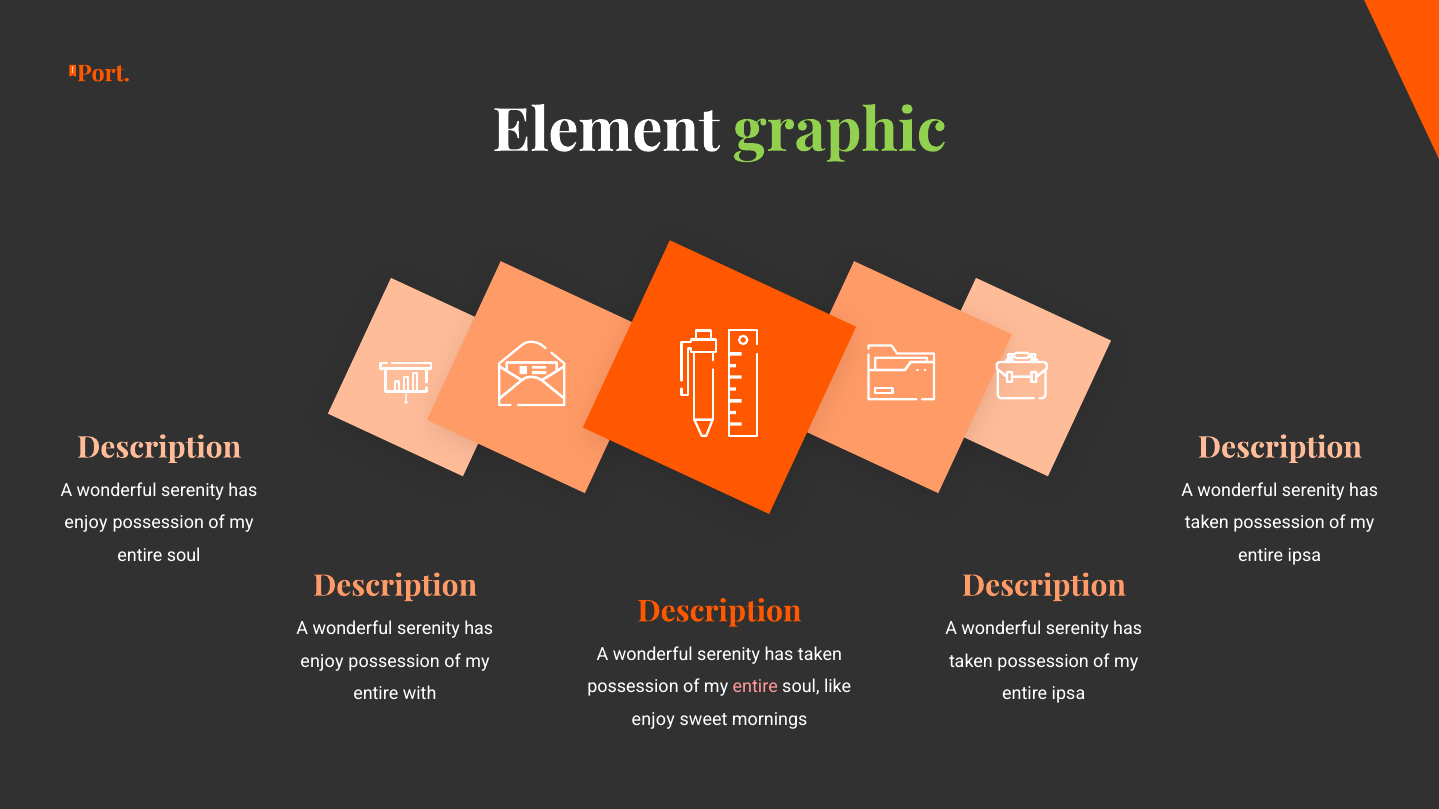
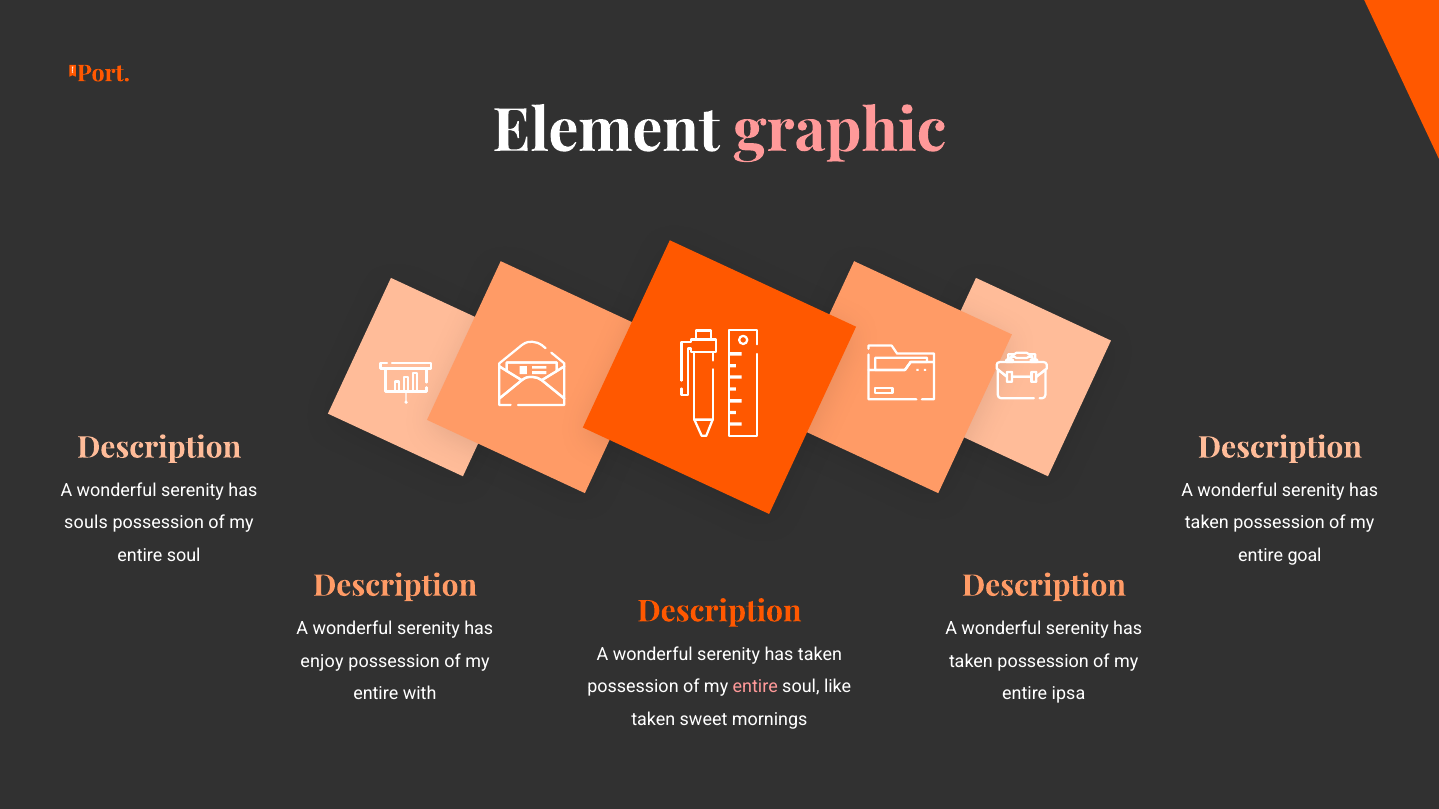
graphic colour: light green -> pink
enjoy at (86, 523): enjoy -> souls
ipsa at (1304, 556): ipsa -> goal
enjoy at (653, 719): enjoy -> taken
